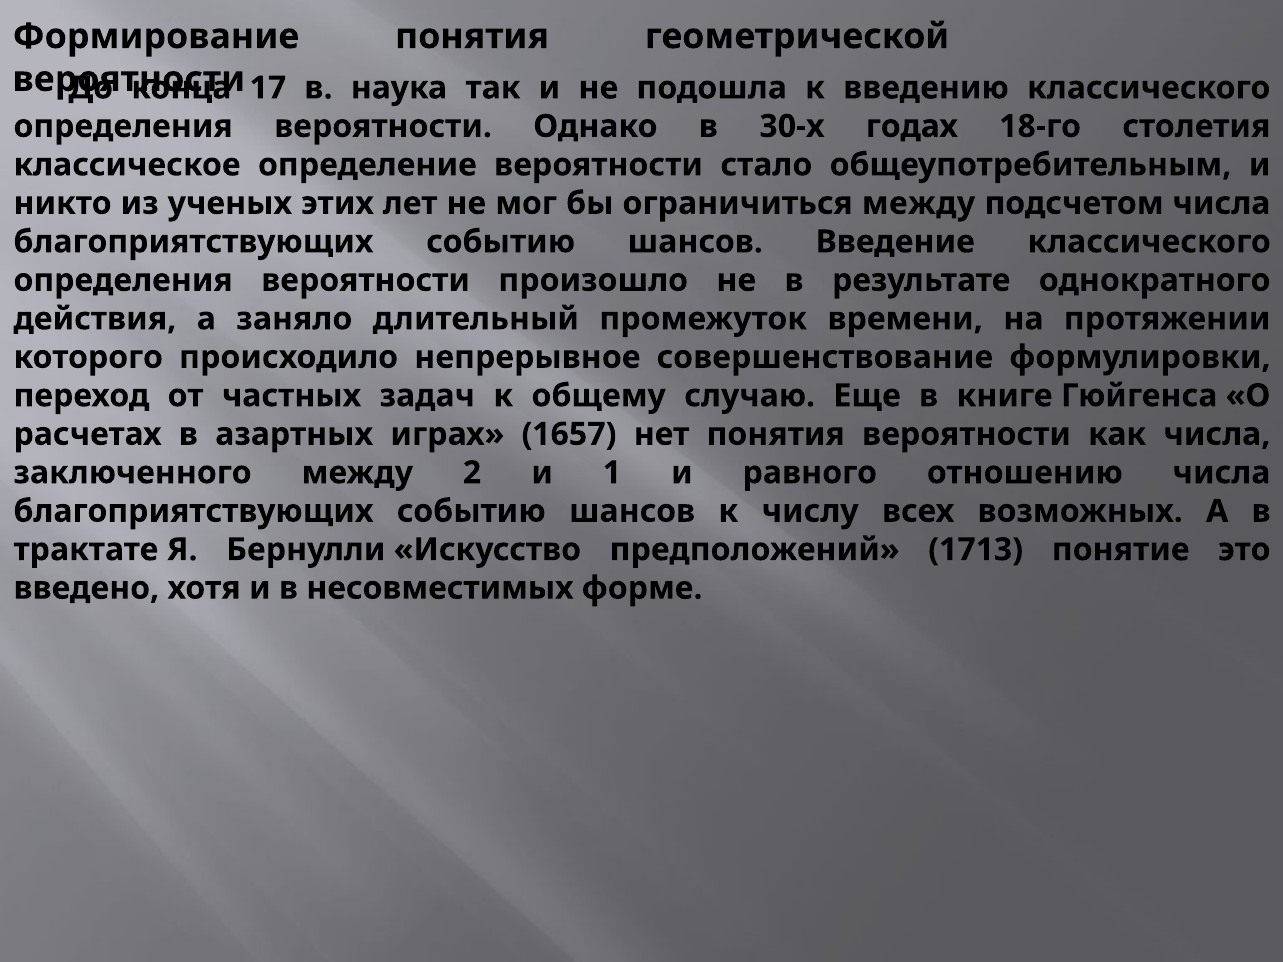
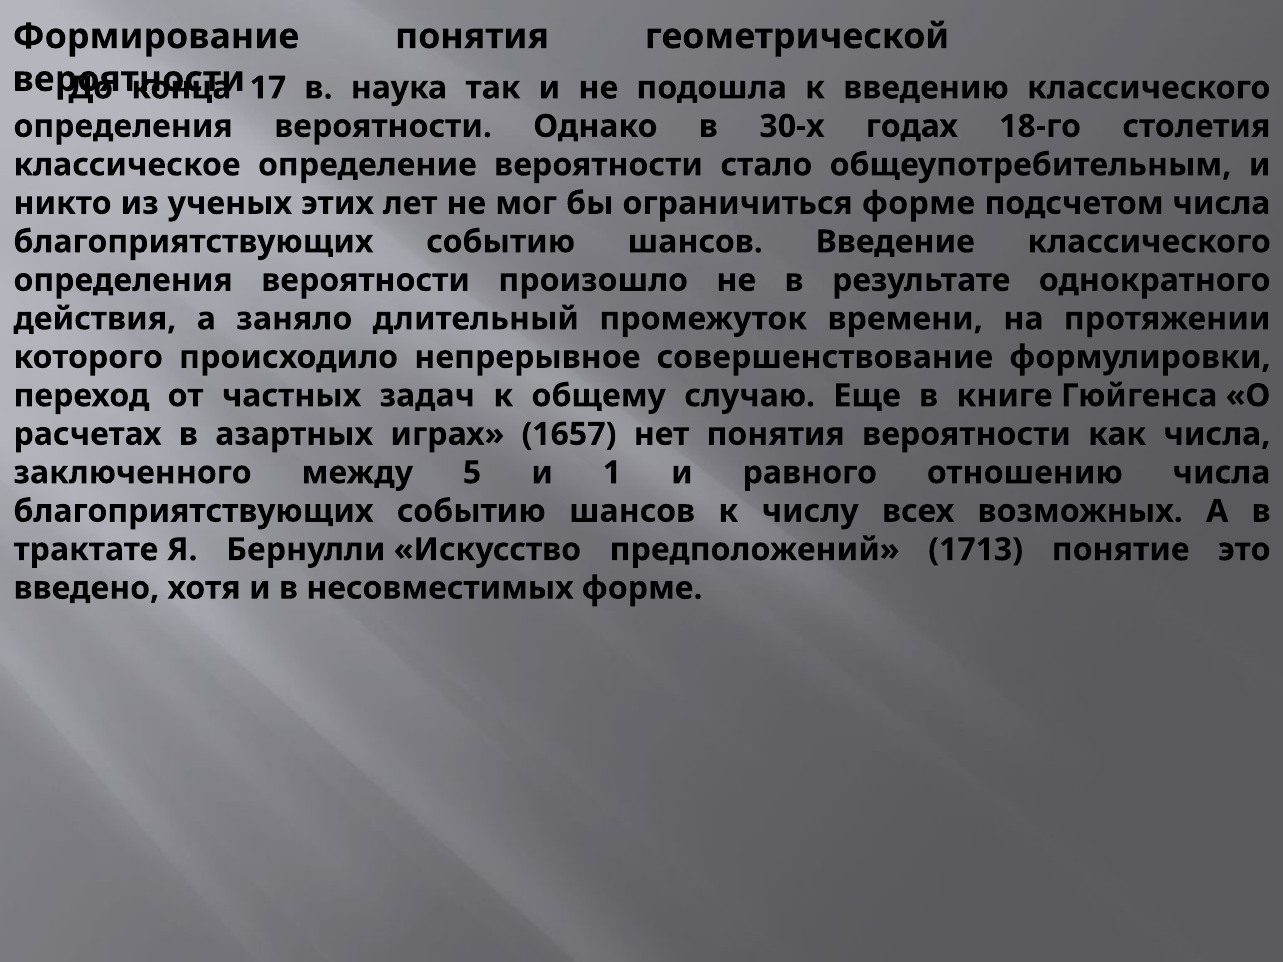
ограничиться между: между -> форме
2: 2 -> 5
